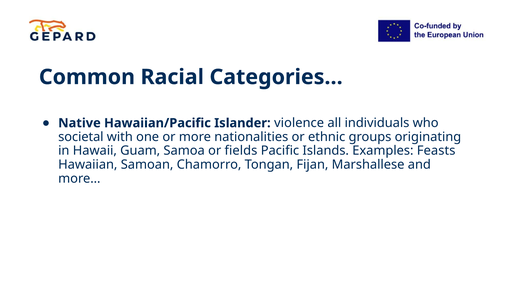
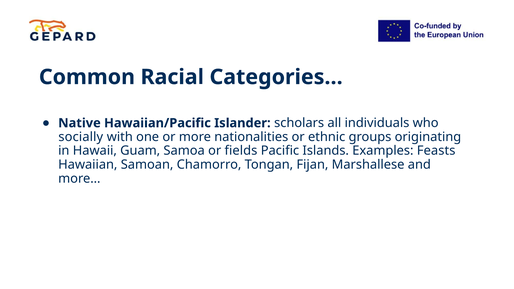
violence: violence -> scholars
societal: societal -> socially
